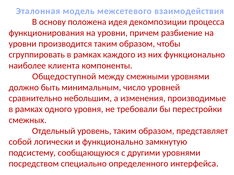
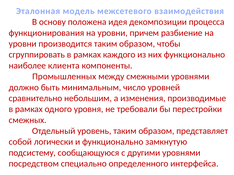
Общедоступной: Общедоступной -> Промышленных
